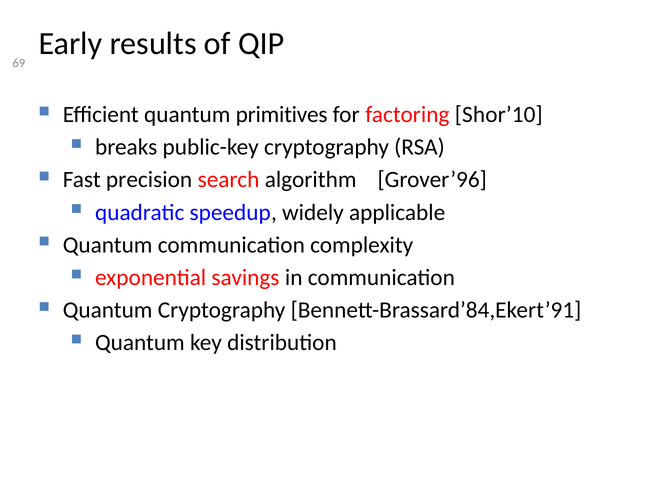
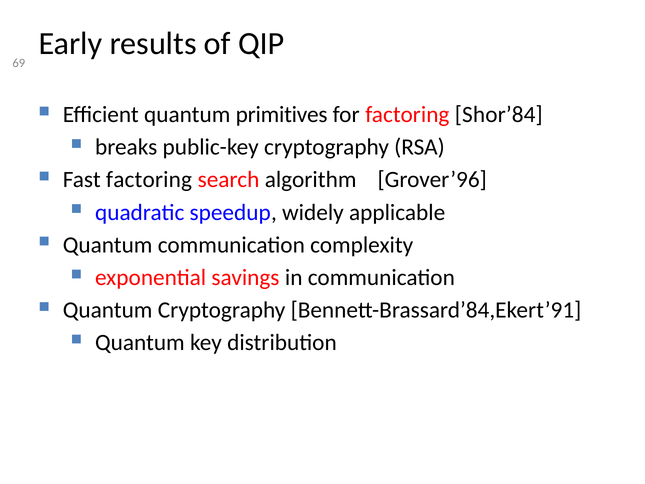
Shor’10: Shor’10 -> Shor’84
Fast precision: precision -> factoring
